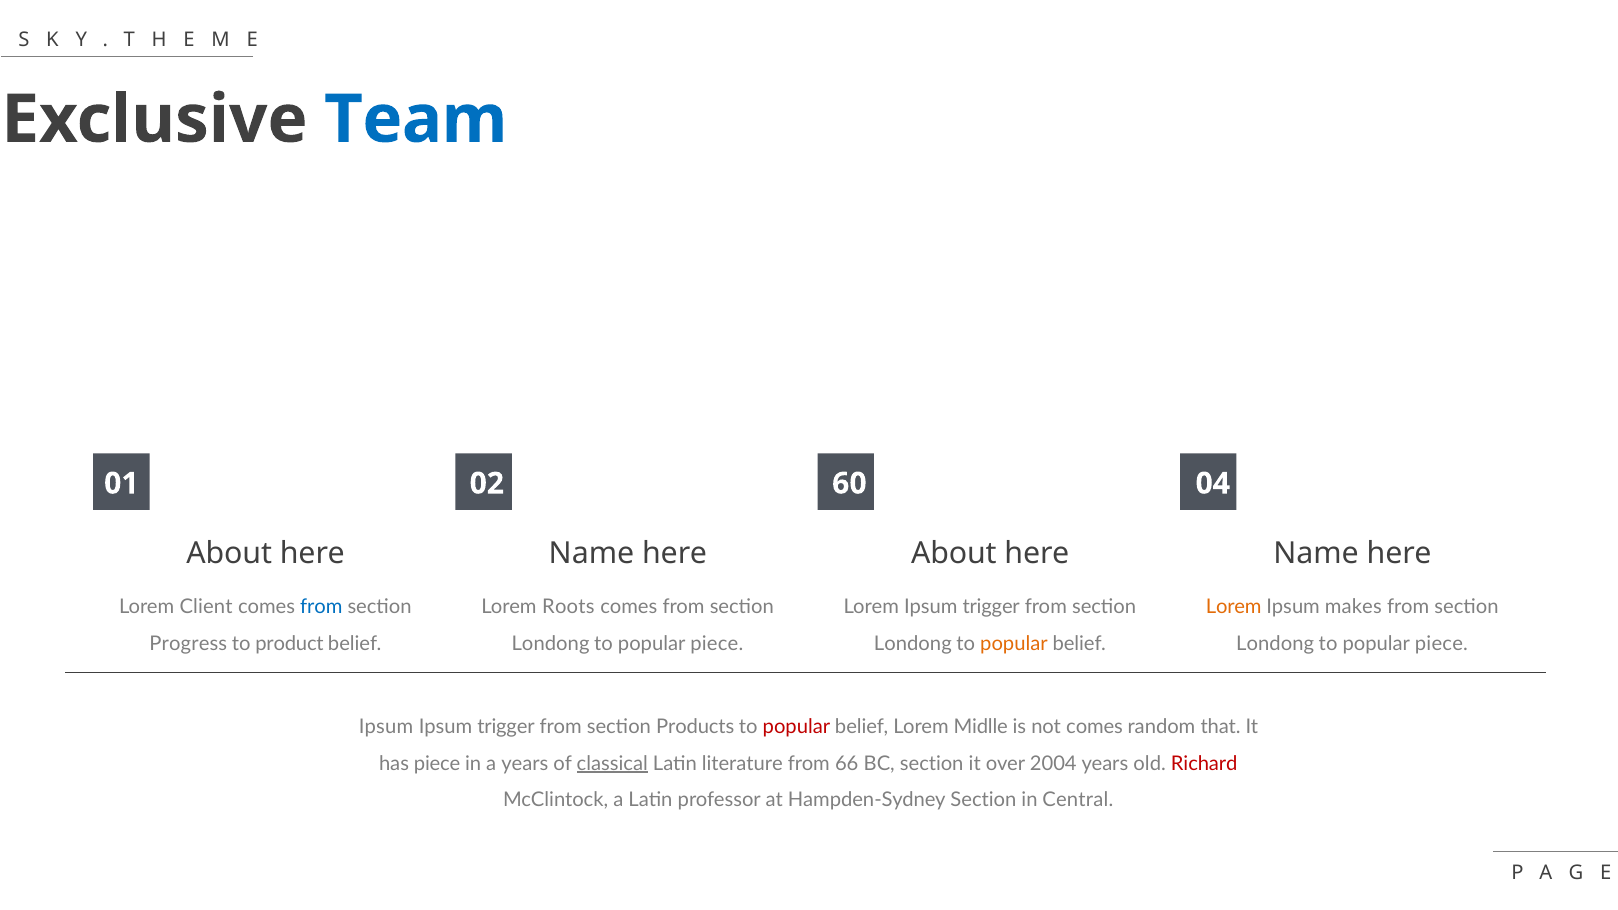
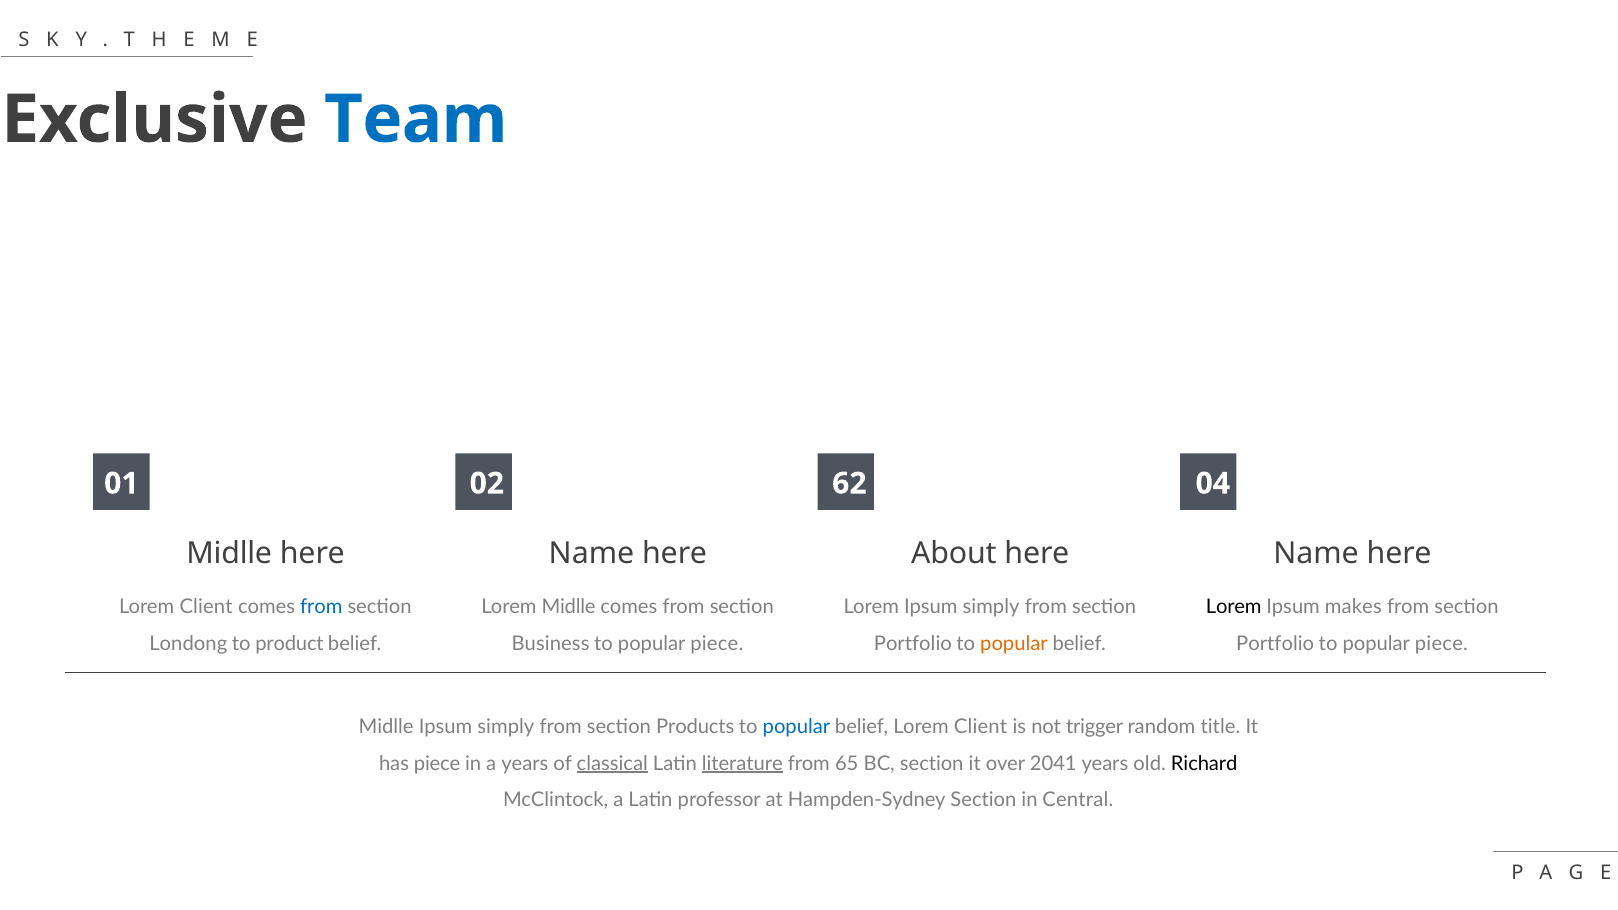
60: 60 -> 62
About at (229, 553): About -> Midlle
Lorem Roots: Roots -> Midlle
Lorem Ipsum trigger: trigger -> simply
Lorem at (1234, 607) colour: orange -> black
Progress: Progress -> Londong
Londong at (551, 644): Londong -> Business
Londong at (913, 644): Londong -> Portfolio
Londong at (1275, 644): Londong -> Portfolio
Ipsum at (386, 727): Ipsum -> Midlle
trigger at (506, 727): trigger -> simply
popular at (796, 727) colour: red -> blue
belief Lorem Midlle: Midlle -> Client
not comes: comes -> trigger
that: that -> title
literature underline: none -> present
66: 66 -> 65
2004: 2004 -> 2041
Richard colour: red -> black
